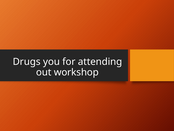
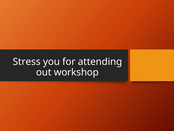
Drugs: Drugs -> Stress
